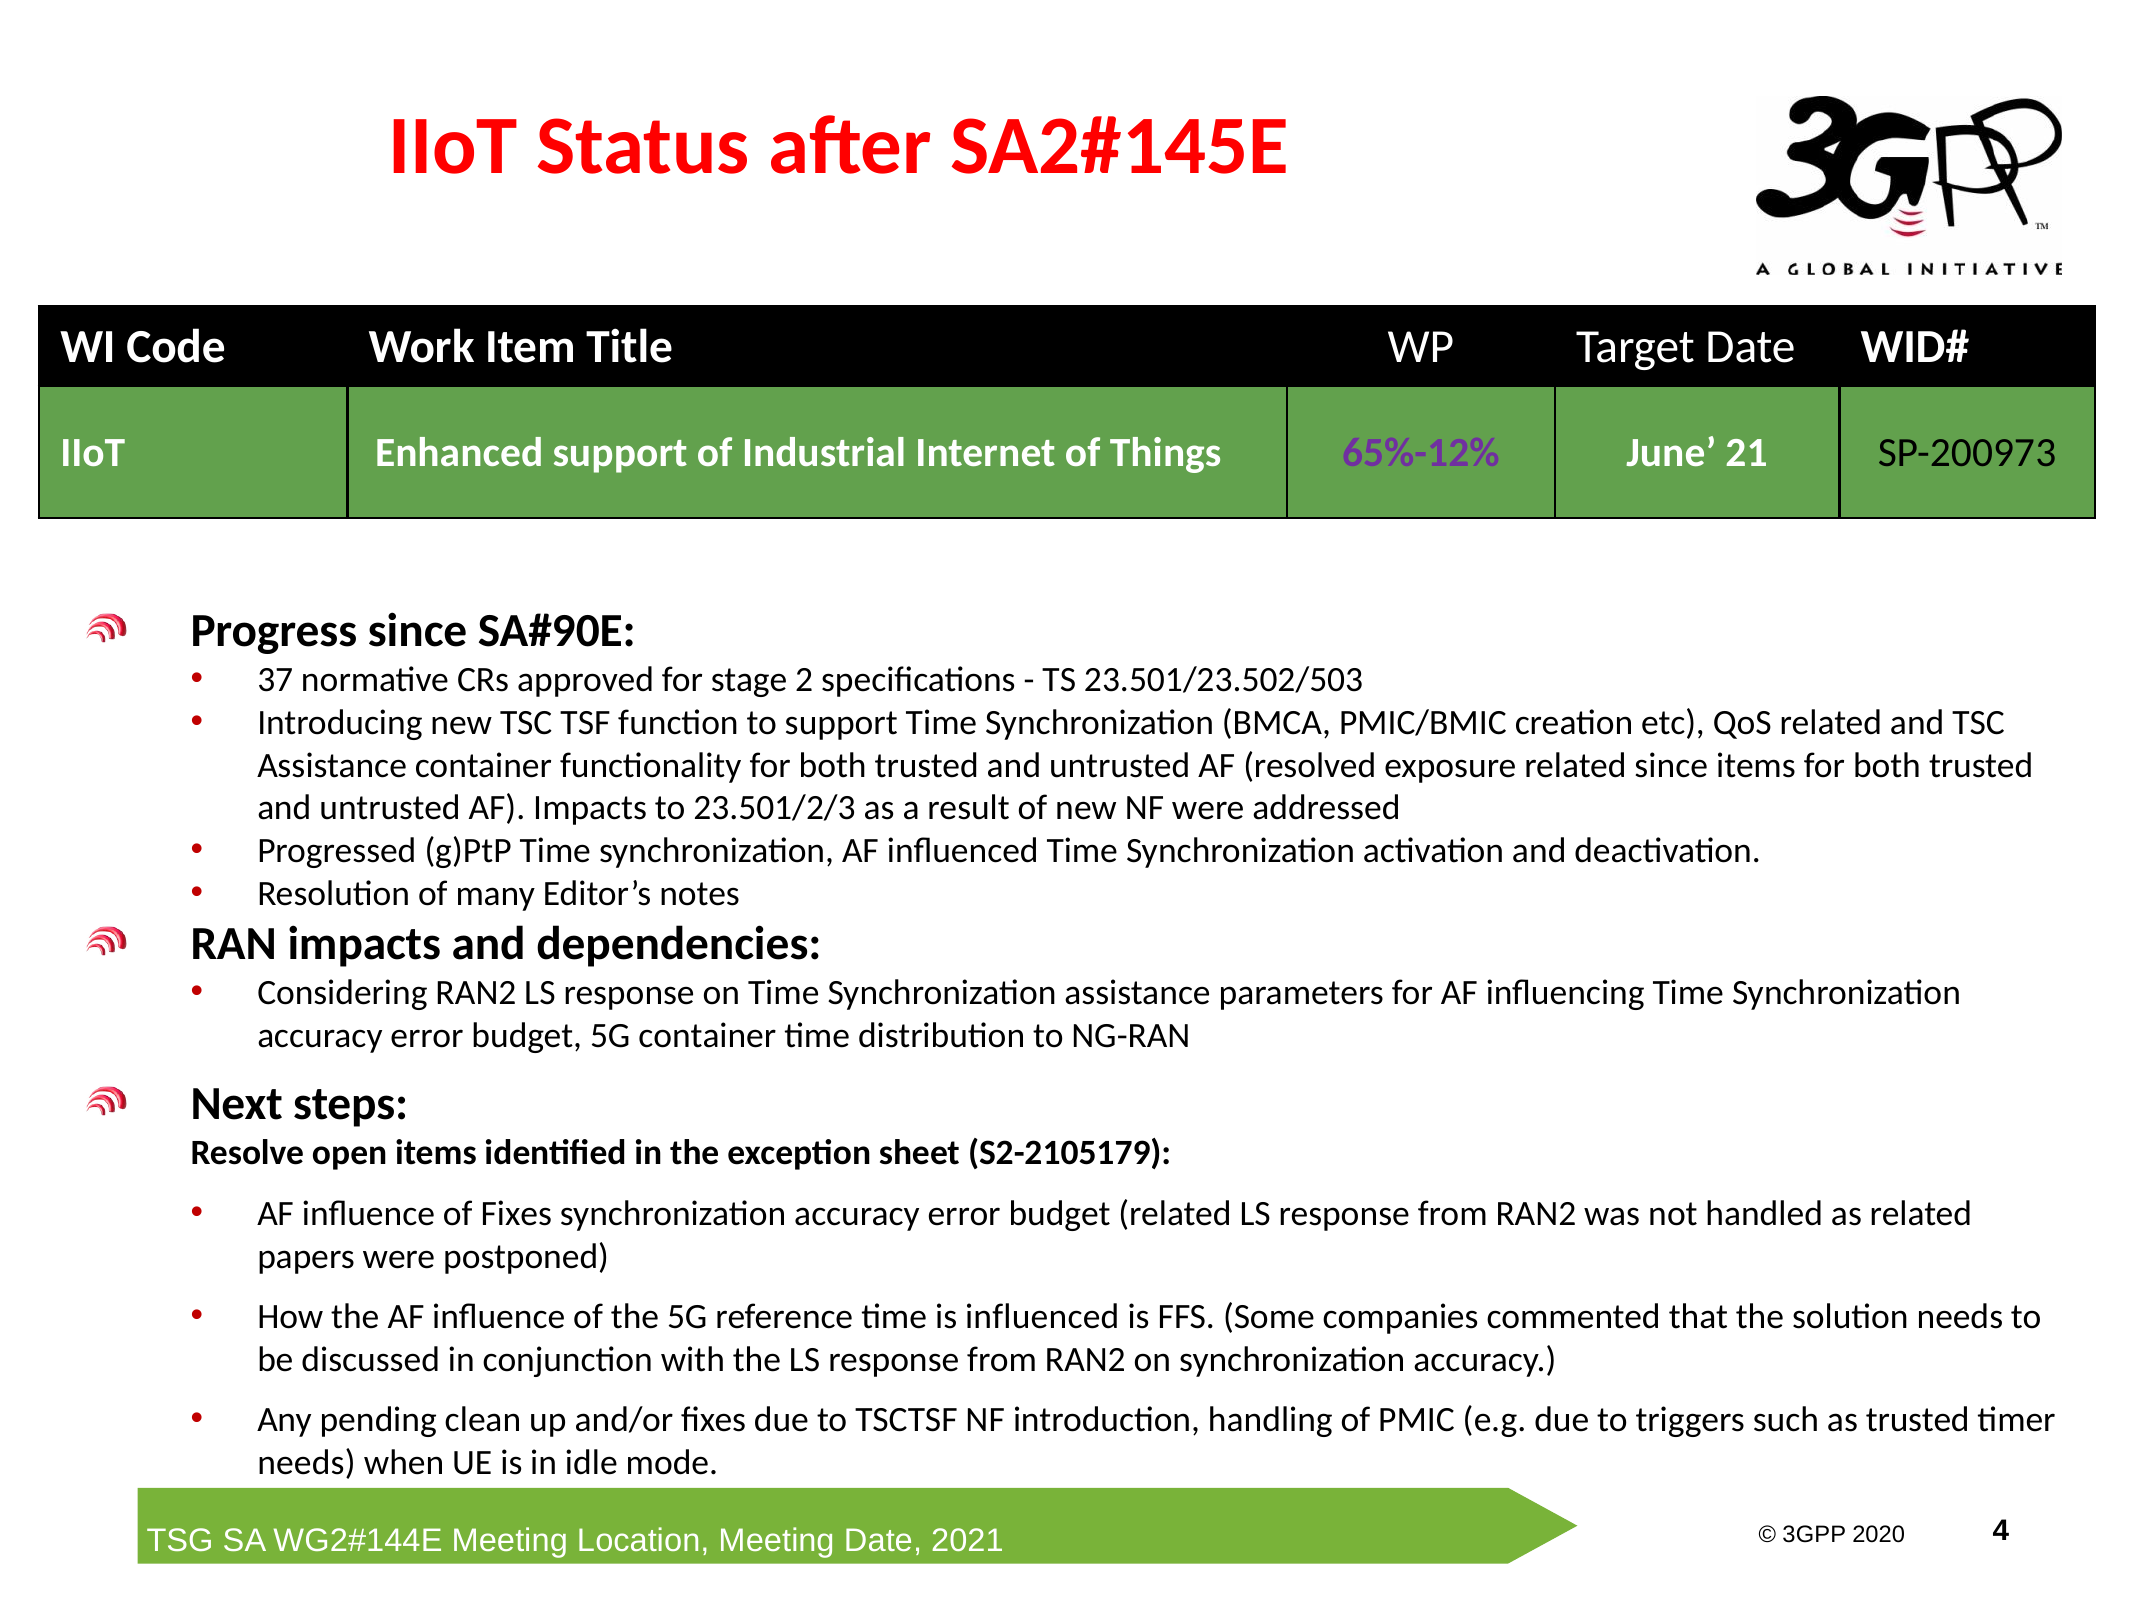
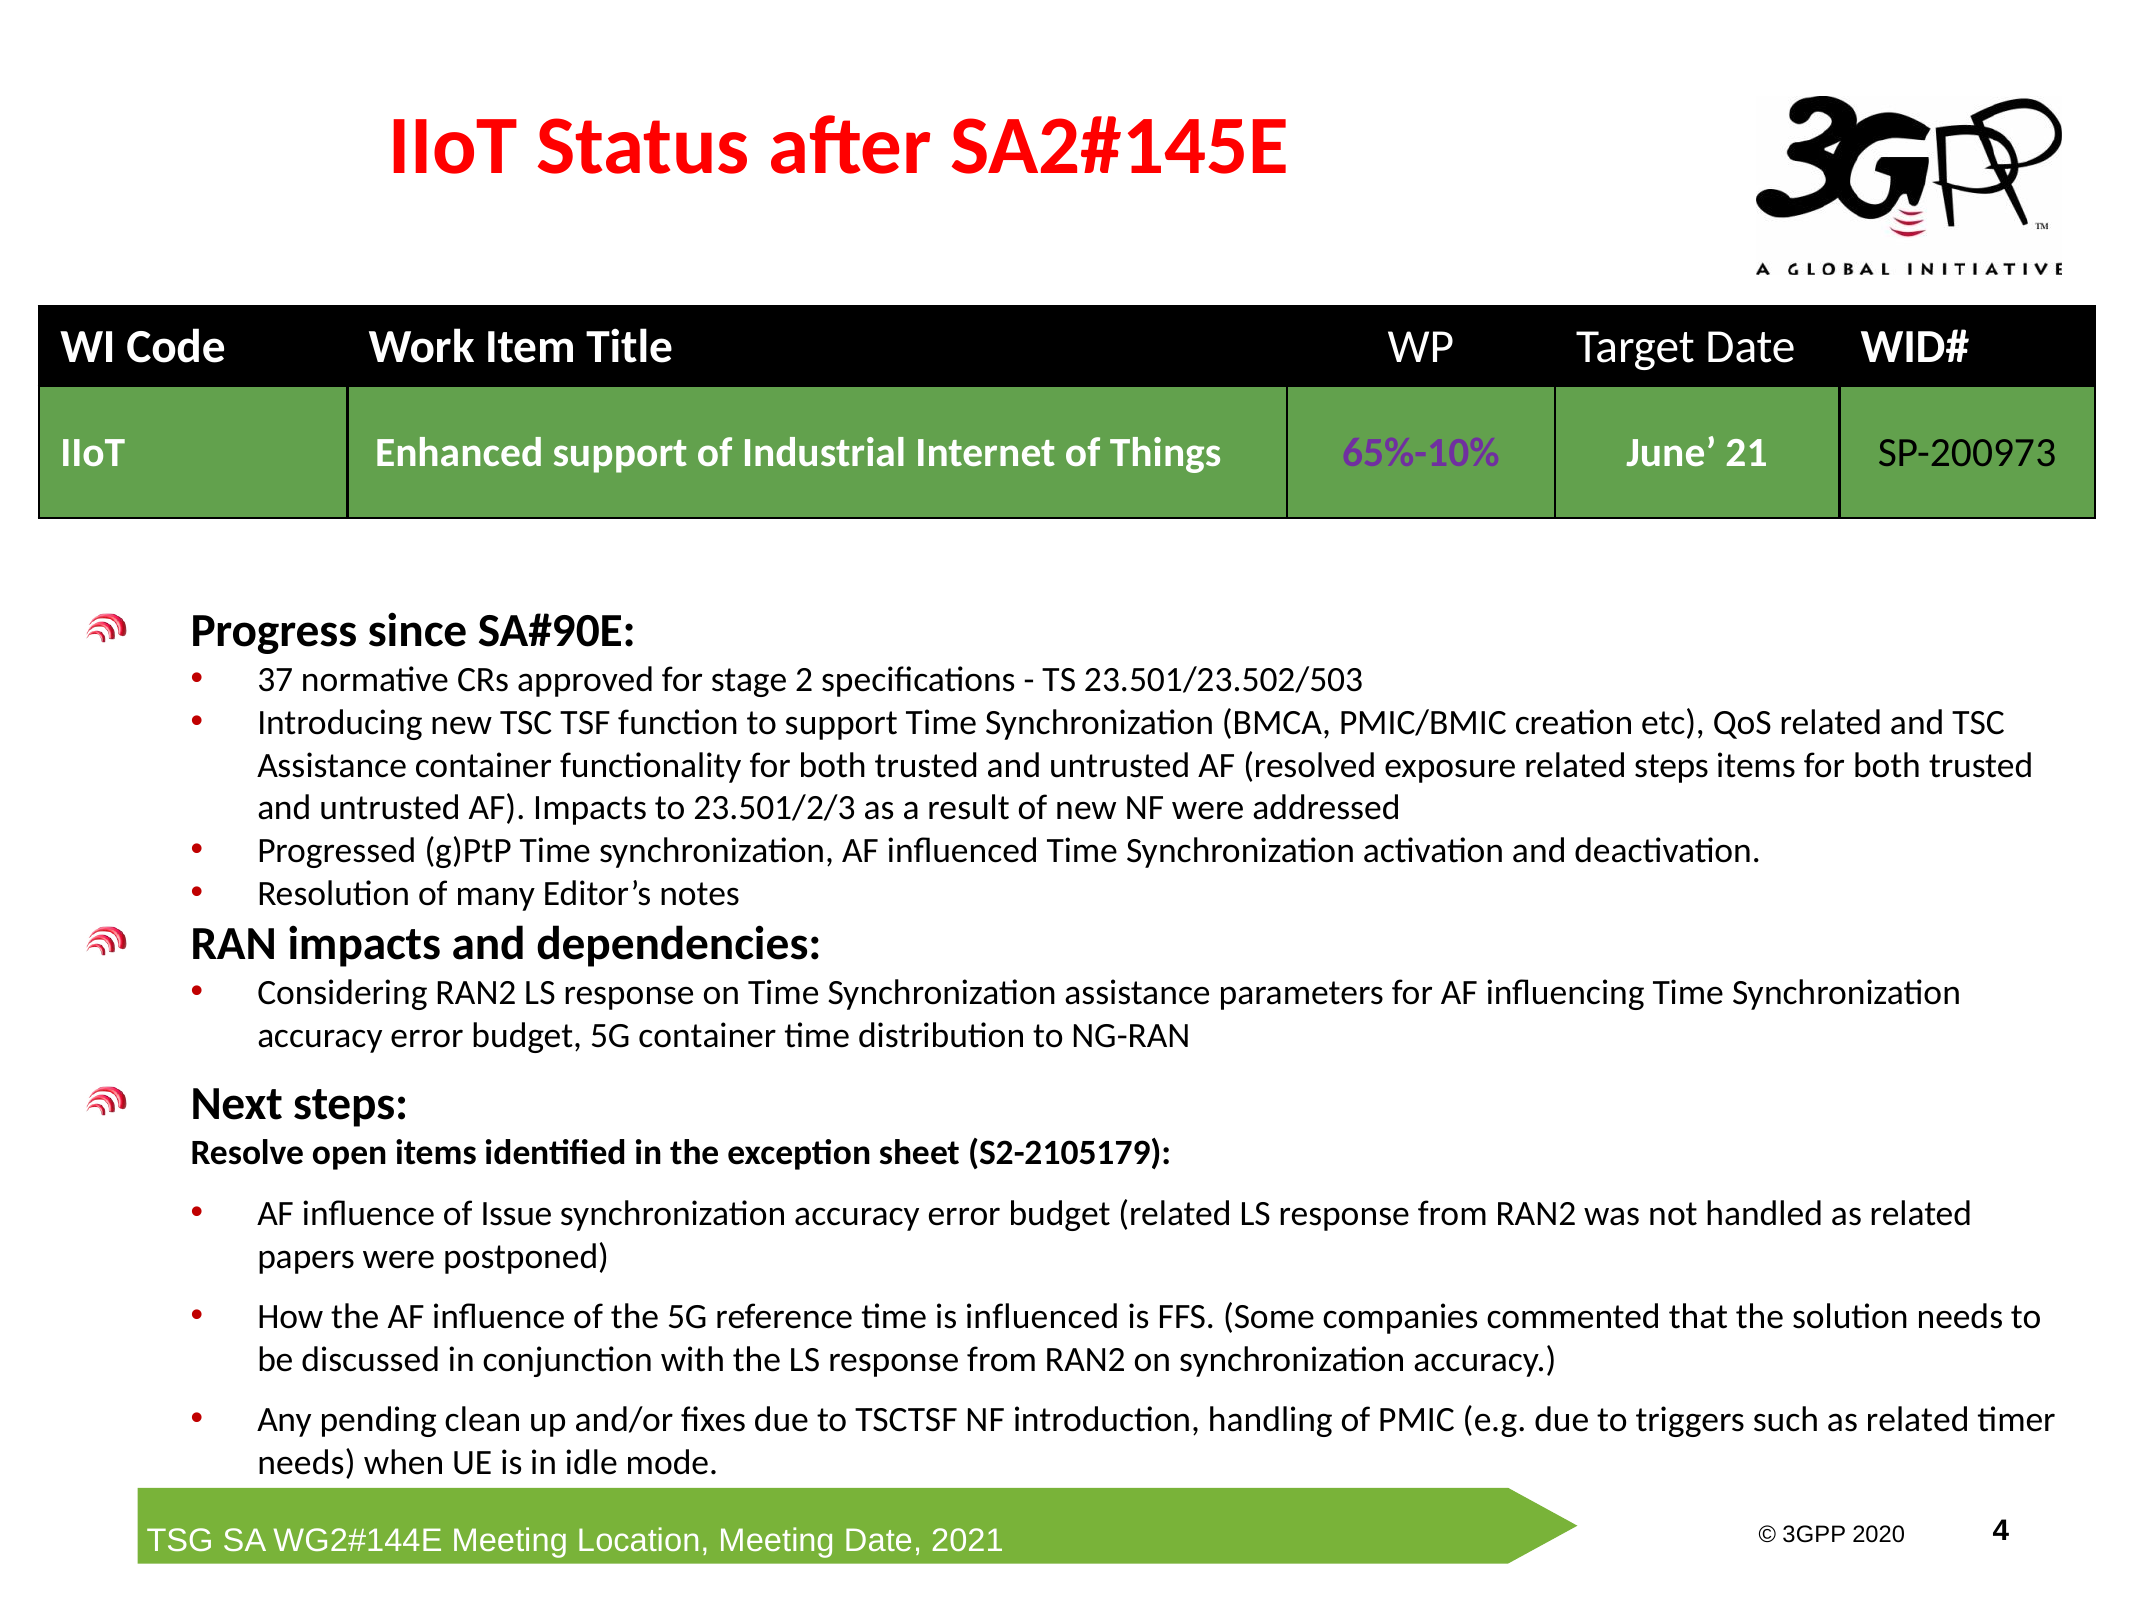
65%-12%: 65%-12% -> 65%-10%
related since: since -> steps
of Fixes: Fixes -> Issue
such as trusted: trusted -> related
